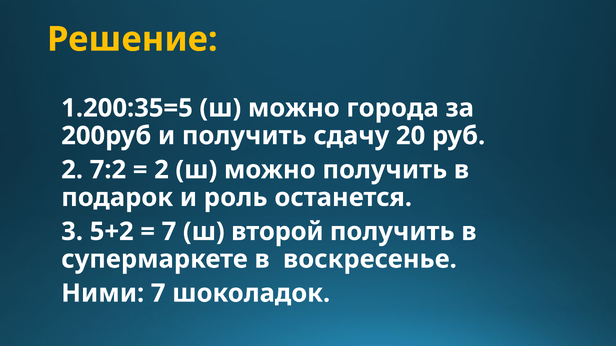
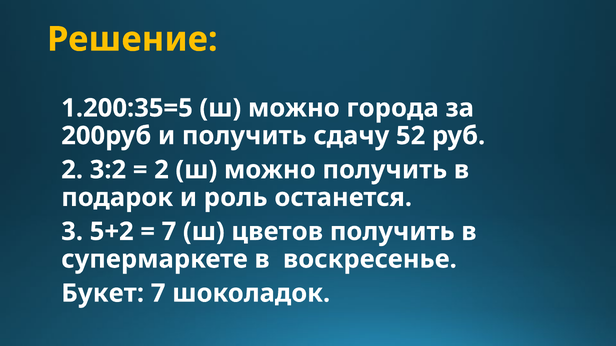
20: 20 -> 52
7:2: 7:2 -> 3:2
второй: второй -> цветов
Ними: Ними -> Букет
